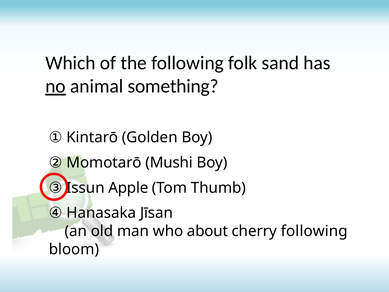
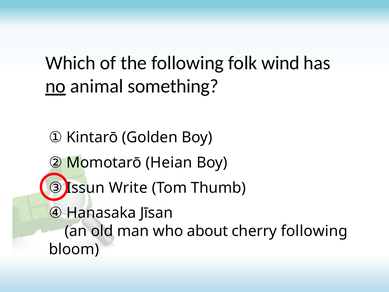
sand: sand -> wind
Mushi: Mushi -> Heian
Apple: Apple -> Write
